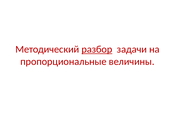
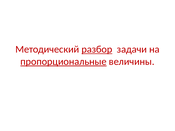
пропорциональные underline: none -> present
